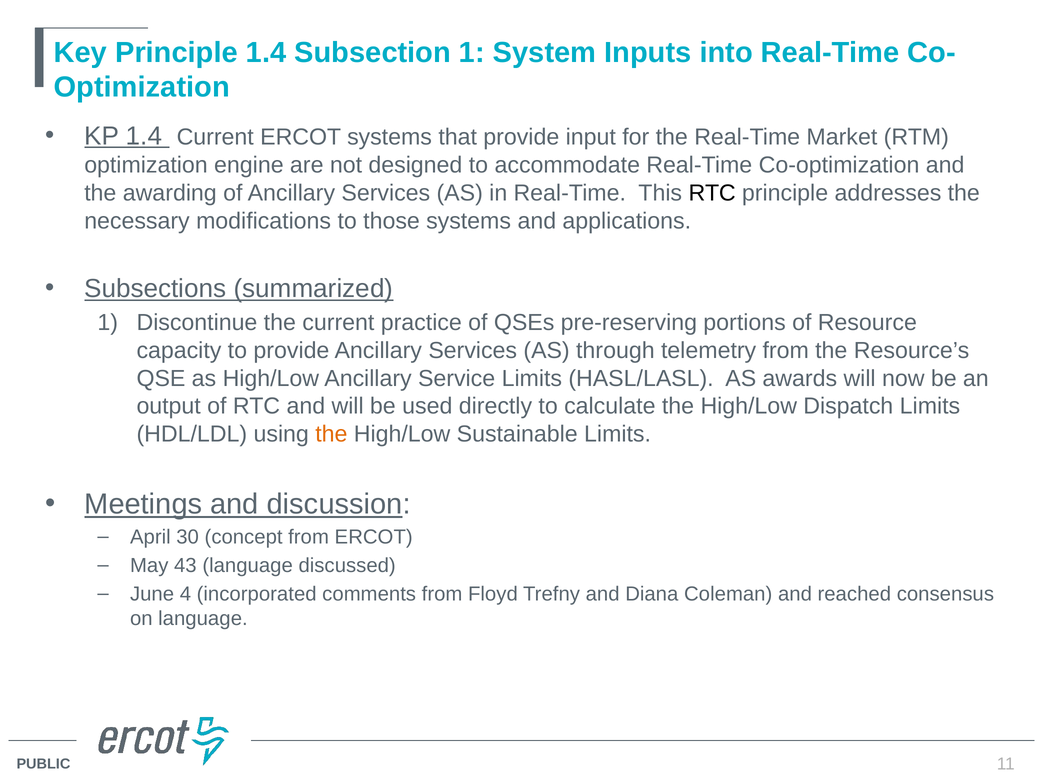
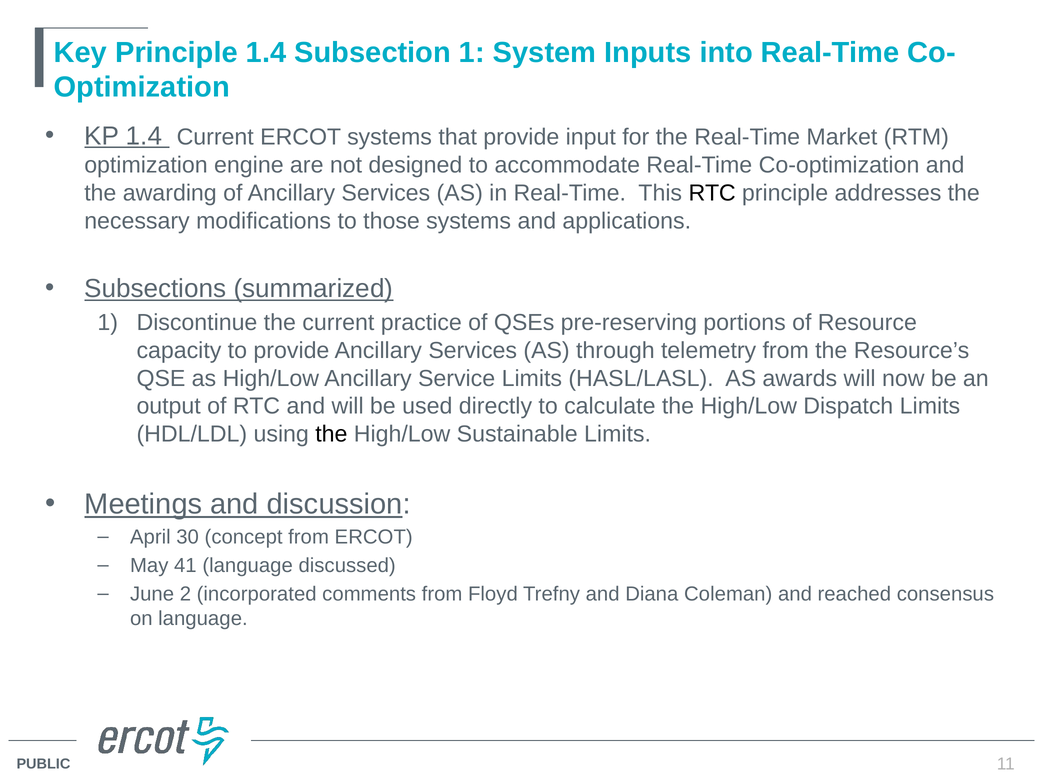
the at (331, 434) colour: orange -> black
43: 43 -> 41
4: 4 -> 2
